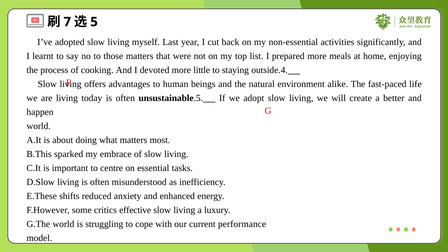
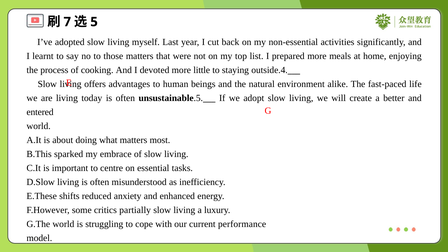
happen: happen -> entered
effective: effective -> partially
